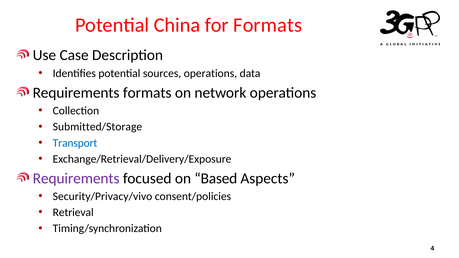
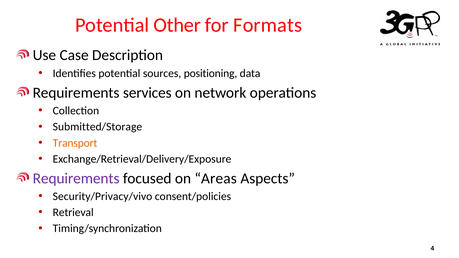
China: China -> Other
sources operations: operations -> positioning
Requirements formats: formats -> services
Transport colour: blue -> orange
Based: Based -> Areas
